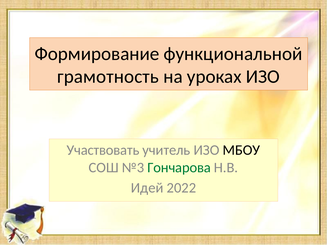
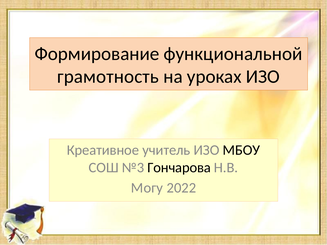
Участвовать: Участвовать -> Креативное
Гончарова colour: green -> black
Идей: Идей -> Могу
